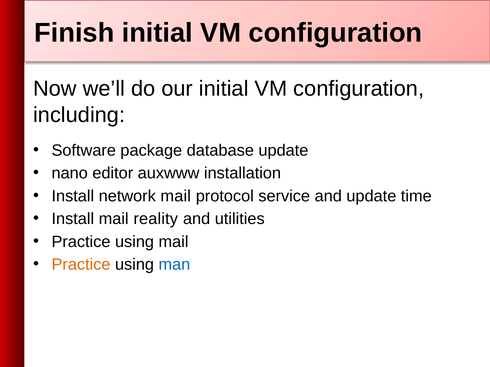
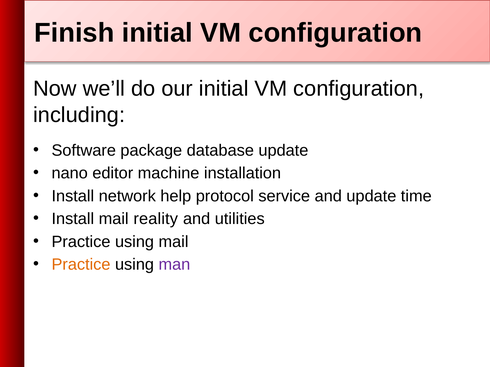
auxwww: auxwww -> machine
network mail: mail -> help
man colour: blue -> purple
